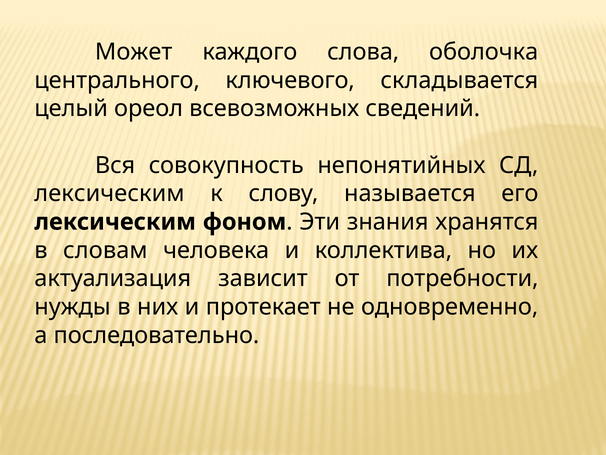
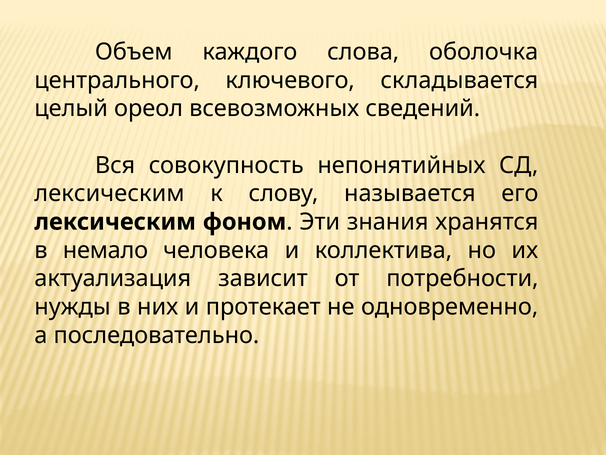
Может: Может -> Объем
словам: словам -> немало
